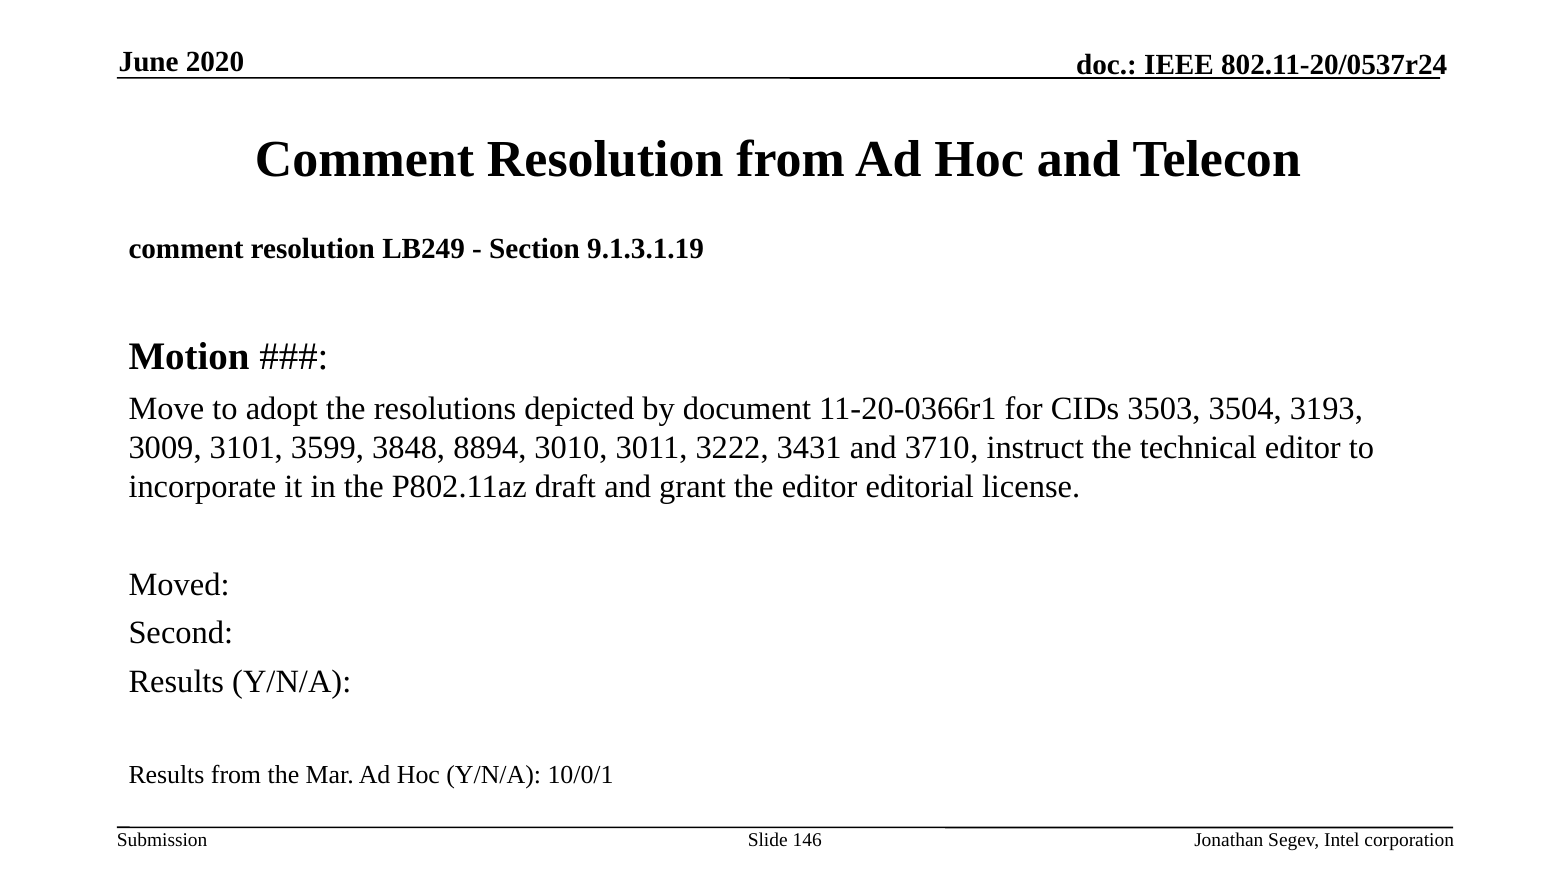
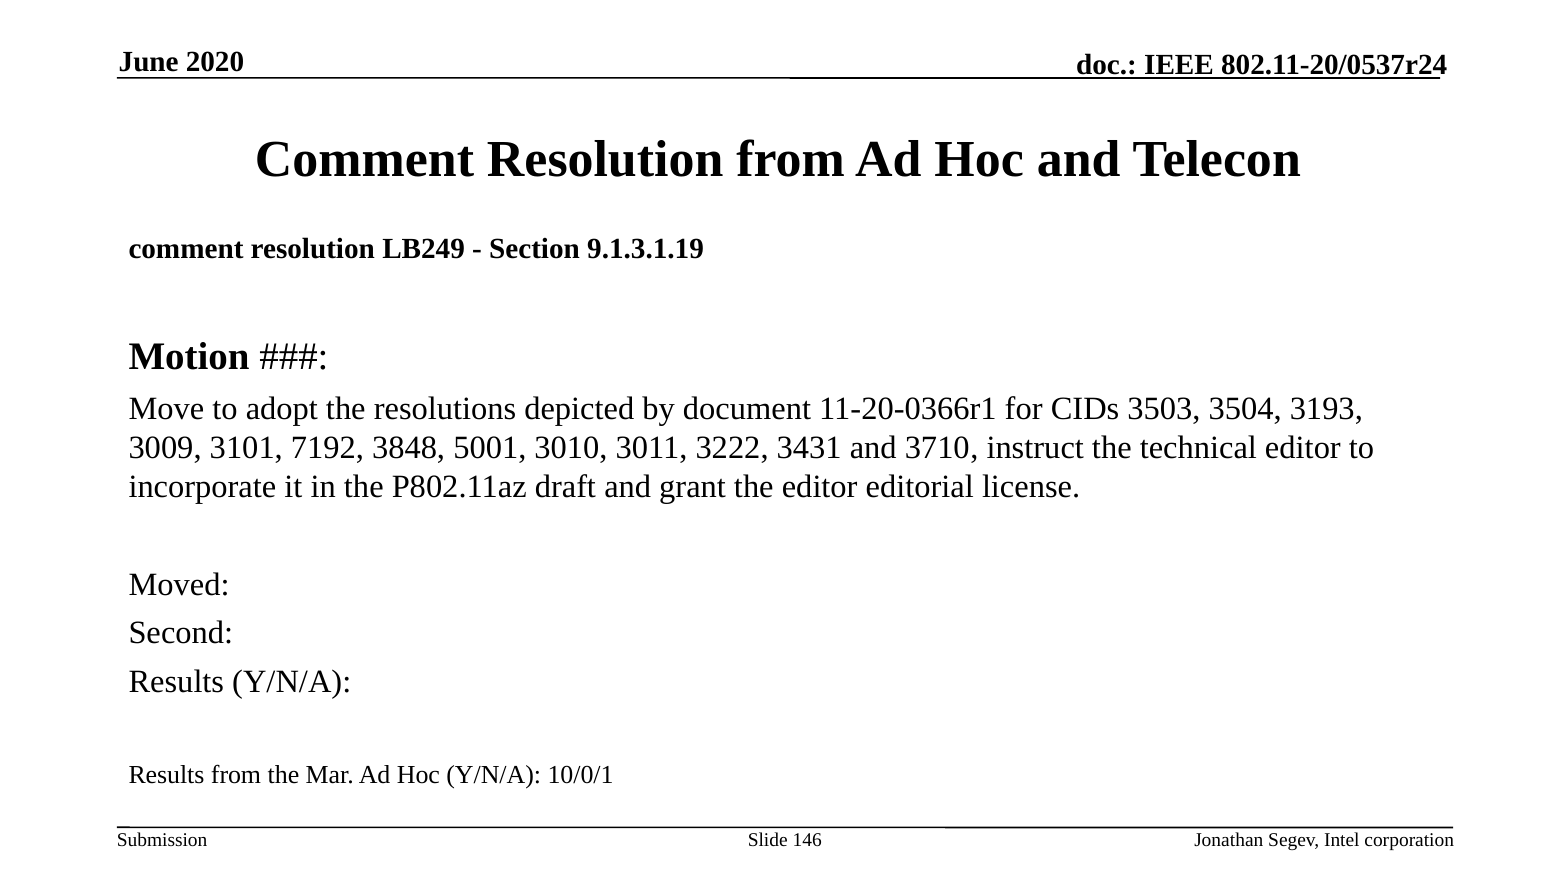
3599: 3599 -> 7192
8894: 8894 -> 5001
